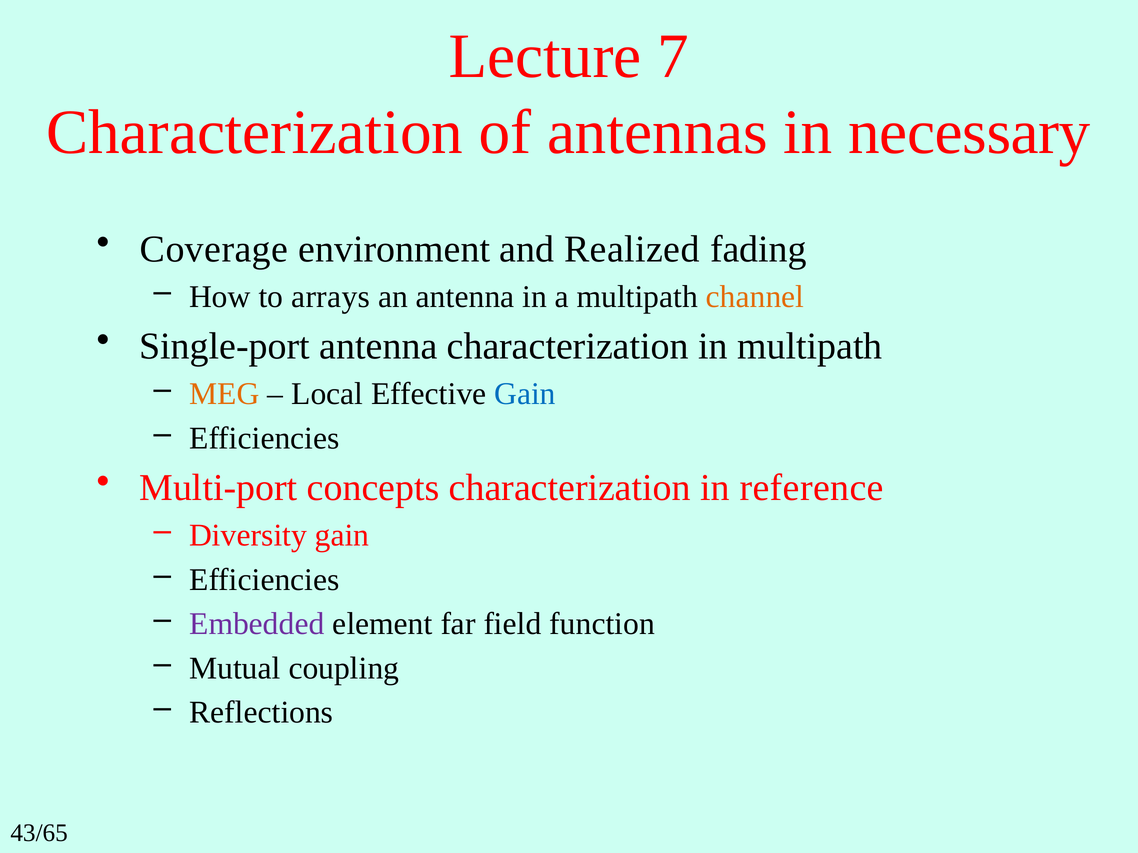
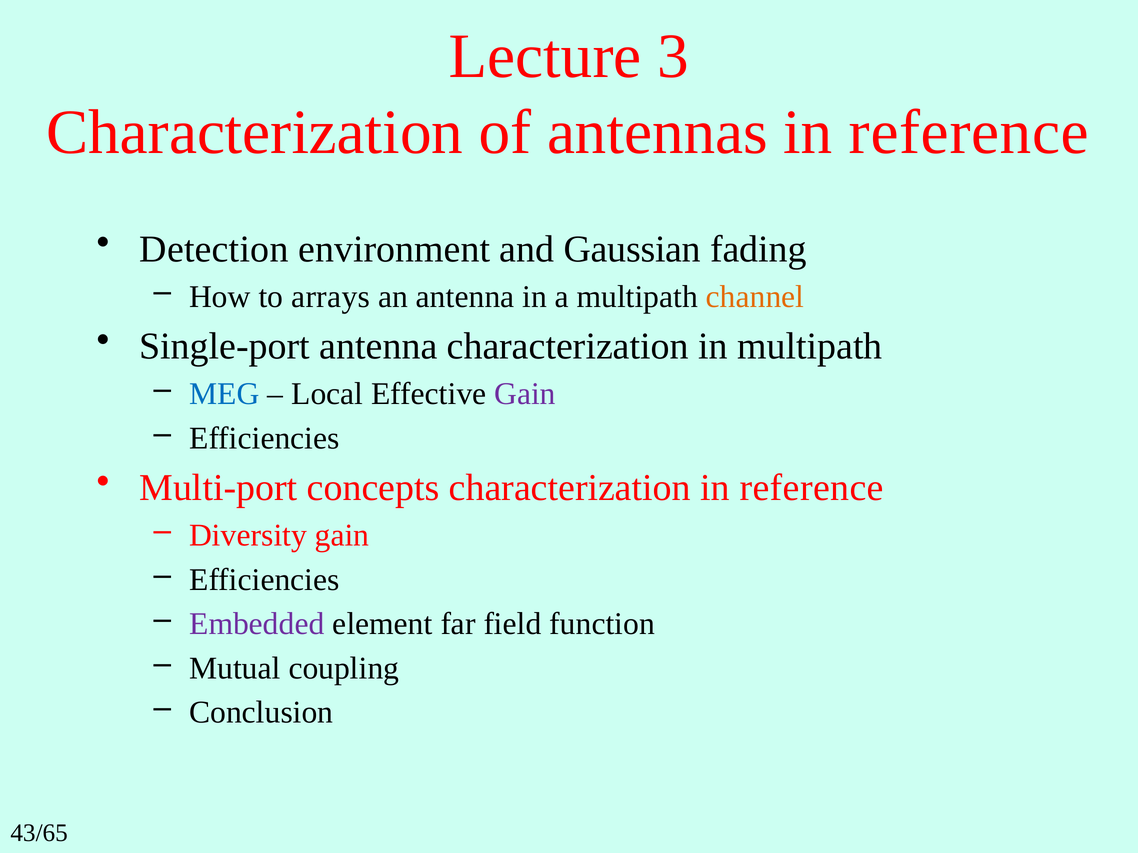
7: 7 -> 3
antennas in necessary: necessary -> reference
Coverage: Coverage -> Detection
Realized: Realized -> Gaussian
MEG colour: orange -> blue
Gain at (525, 394) colour: blue -> purple
Reflections: Reflections -> Conclusion
